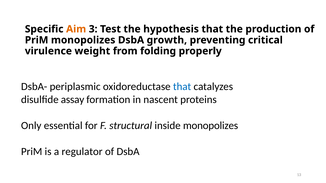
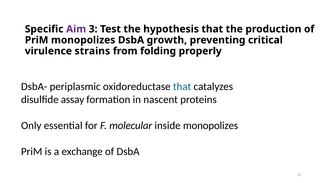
Aim colour: orange -> purple
weight: weight -> strains
structural: structural -> molecular
regulator: regulator -> exchange
